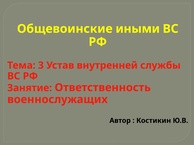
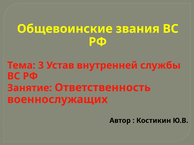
иными: иными -> звания
